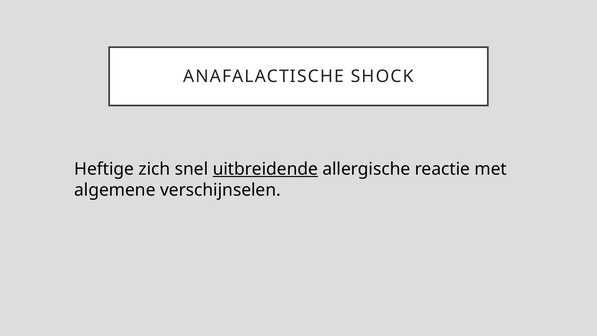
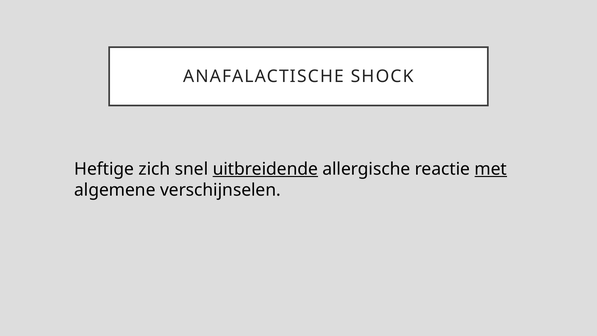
met underline: none -> present
